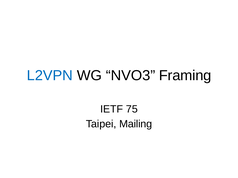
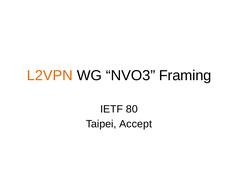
L2VPN colour: blue -> orange
75: 75 -> 80
Mailing: Mailing -> Accept
